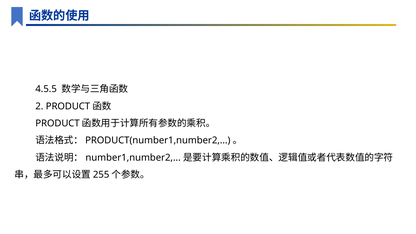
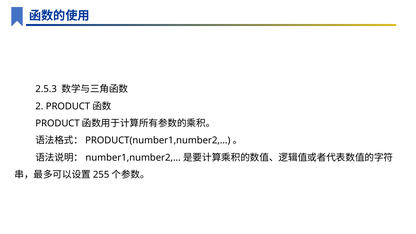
4.5.5: 4.5.5 -> 2.5.3
